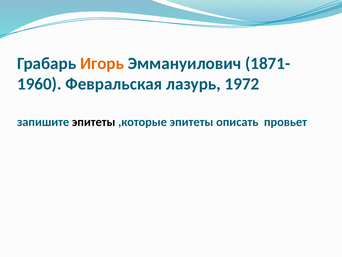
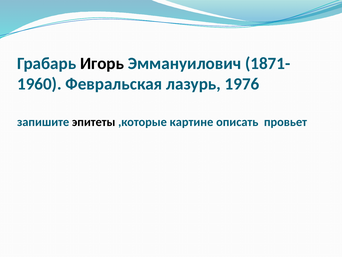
Игорь colour: orange -> black
1972: 1972 -> 1976
,которые эпитеты: эпитеты -> картине
